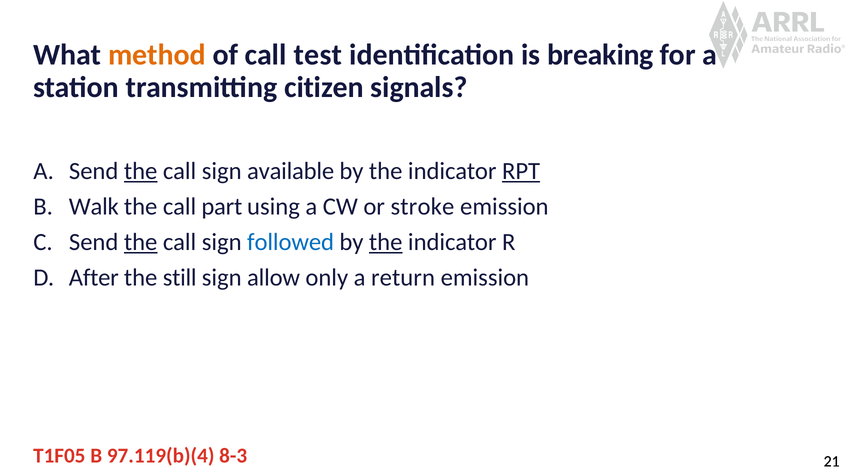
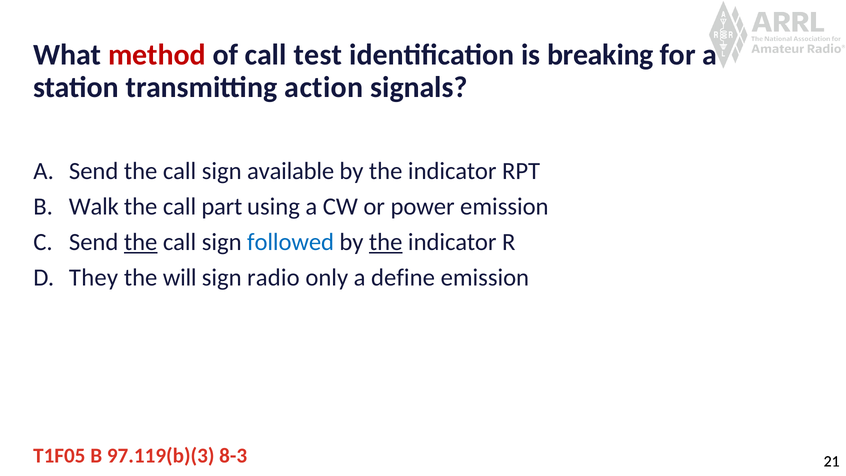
method colour: orange -> red
citizen: citizen -> action
the at (141, 171) underline: present -> none
RPT underline: present -> none
stroke: stroke -> power
After: After -> They
still: still -> will
allow: allow -> radio
return: return -> define
97.119(b)(4: 97.119(b)(4 -> 97.119(b)(3
